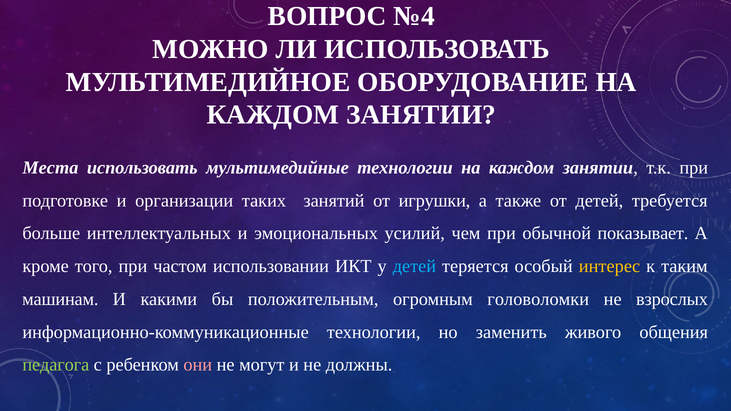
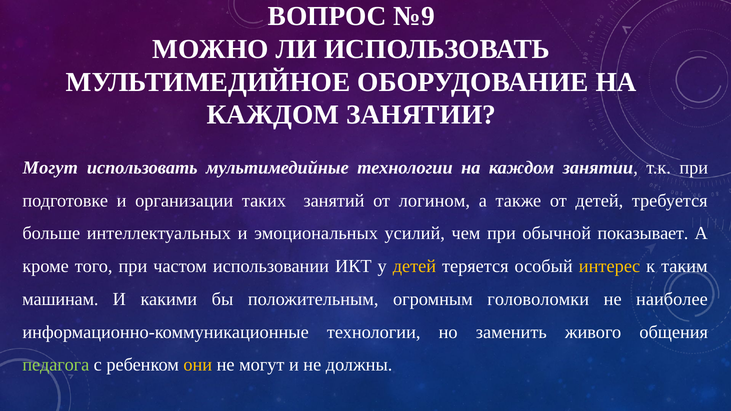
№4: №4 -> №9
Места at (50, 168): Места -> Могут
игрушки: игрушки -> логином
детей at (414, 266) colour: light blue -> yellow
взрослых: взрослых -> наиболее
они colour: pink -> yellow
